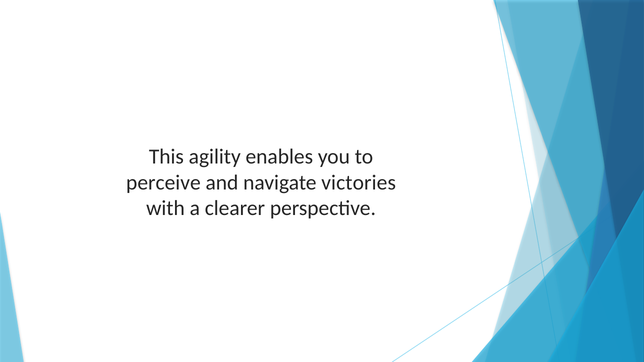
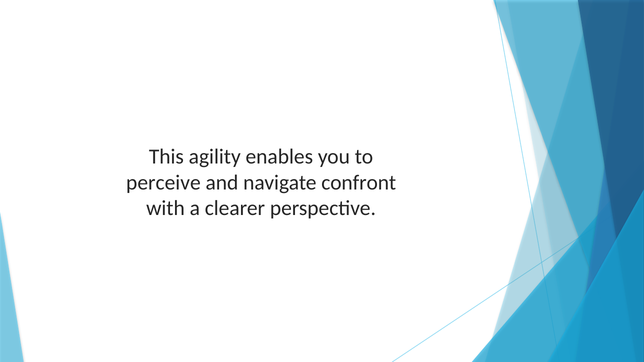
victories: victories -> confront
